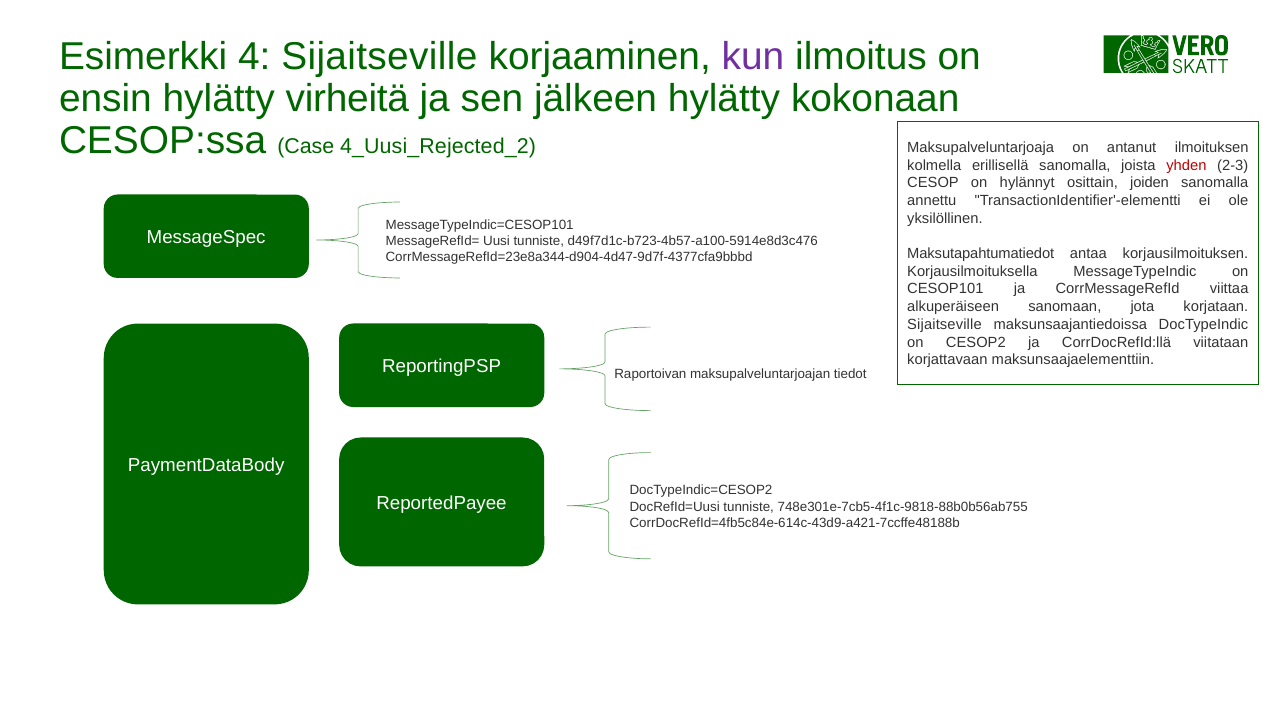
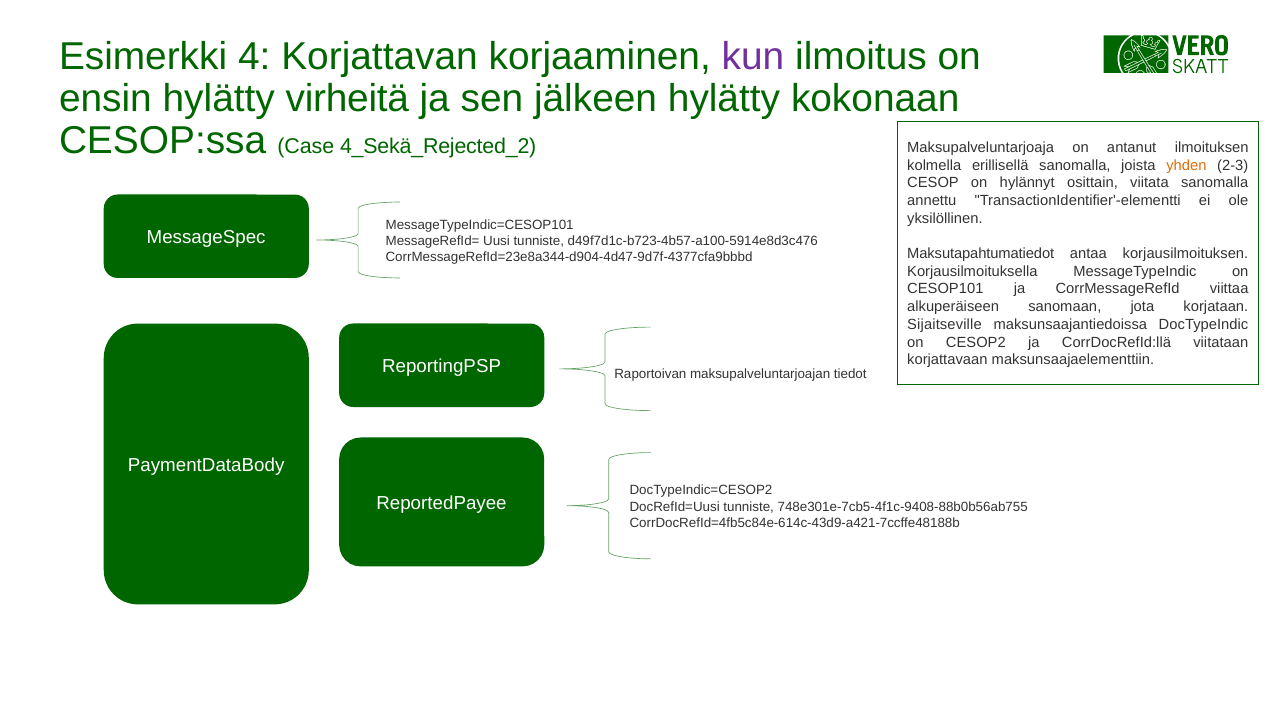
4 Sijaitseville: Sijaitseville -> Korjattavan
4_Uusi_Rejected_2: 4_Uusi_Rejected_2 -> 4_Sekä_Rejected_2
yhden colour: red -> orange
joiden: joiden -> viitata
748e301e-7cb5-4f1c-9818-88b0b56ab755: 748e301e-7cb5-4f1c-9818-88b0b56ab755 -> 748e301e-7cb5-4f1c-9408-88b0b56ab755
